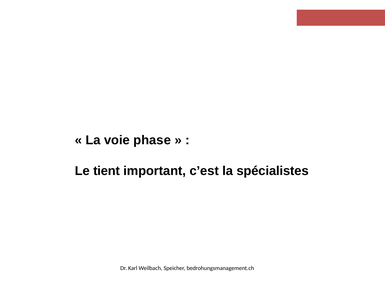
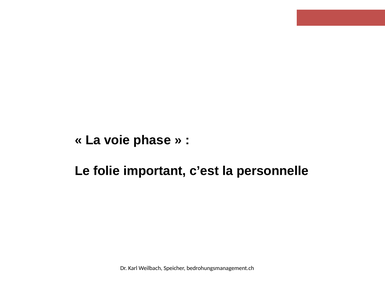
tient: tient -> folie
spécialistes: spécialistes -> personnelle
